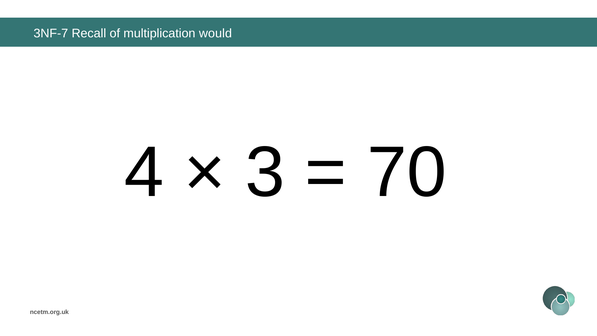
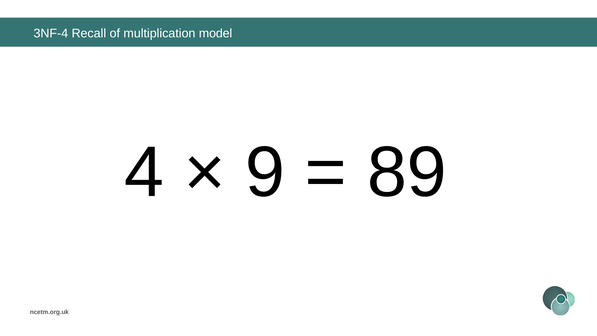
3NF-7: 3NF-7 -> 3NF-4
would: would -> model
3: 3 -> 9
70: 70 -> 89
